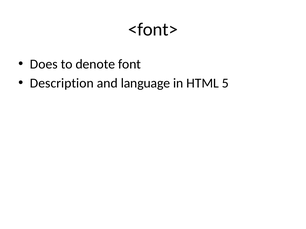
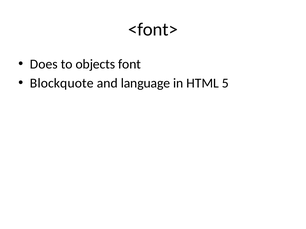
denote: denote -> objects
Description: Description -> Blockquote
